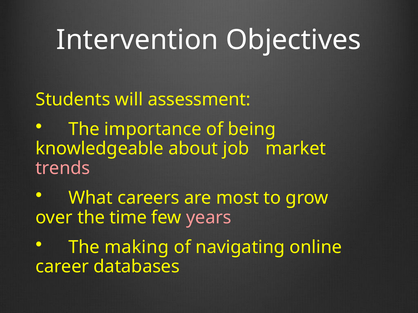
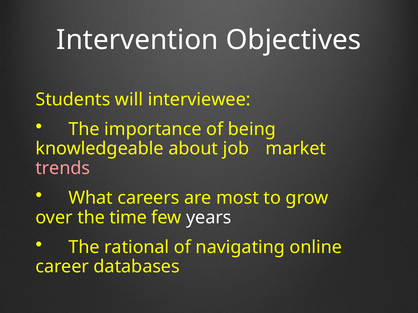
assessment: assessment -> interviewee
years colour: pink -> white
making: making -> rational
